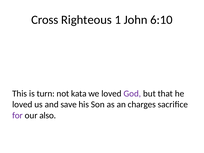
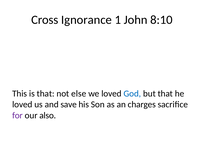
Righteous: Righteous -> Ignorance
6:10: 6:10 -> 8:10
is turn: turn -> that
kata: kata -> else
God colour: purple -> blue
